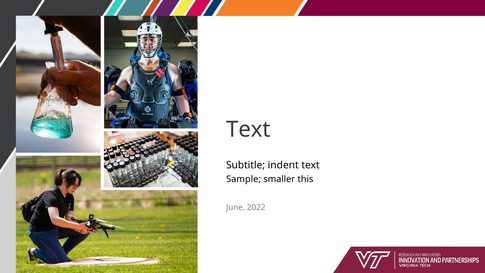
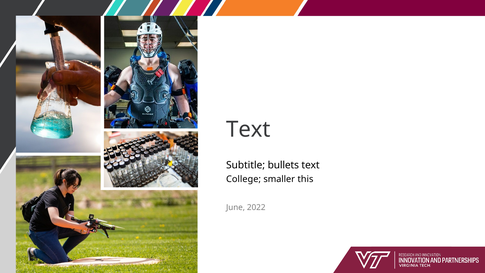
indent: indent -> bullets
Sample: Sample -> College
